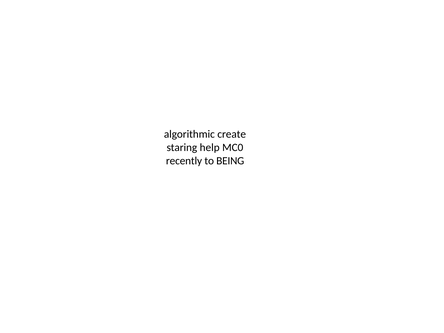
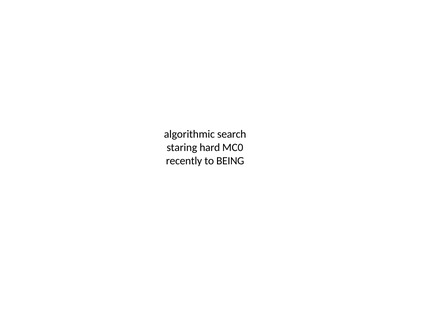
create: create -> search
help: help -> hard
